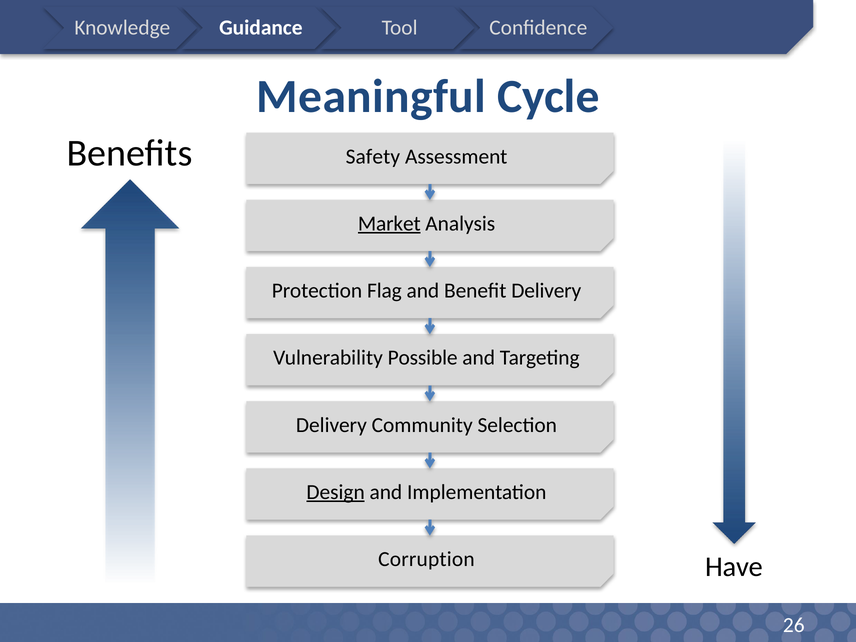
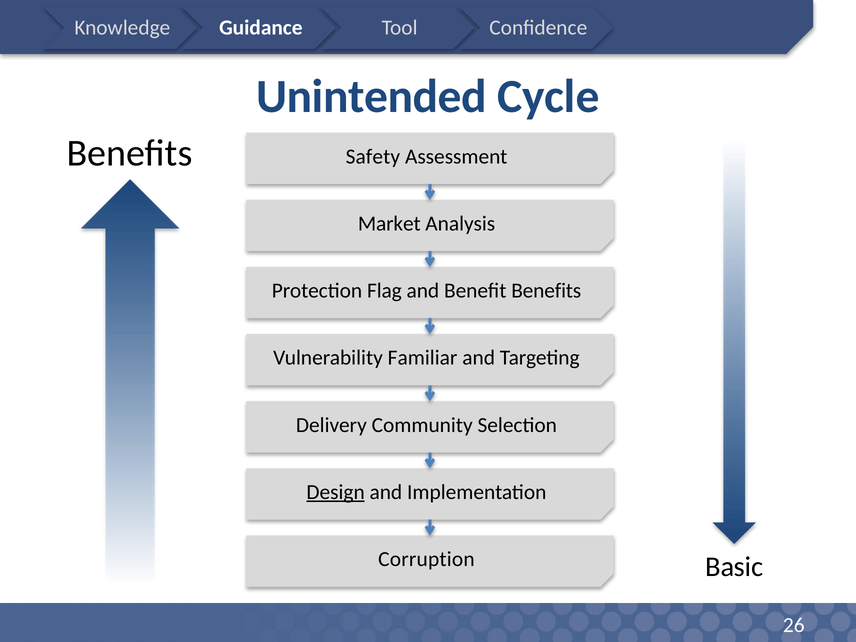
Meaningful: Meaningful -> Unintended
Market underline: present -> none
Benefit Delivery: Delivery -> Benefits
Possible: Possible -> Familiar
Have: Have -> Basic
